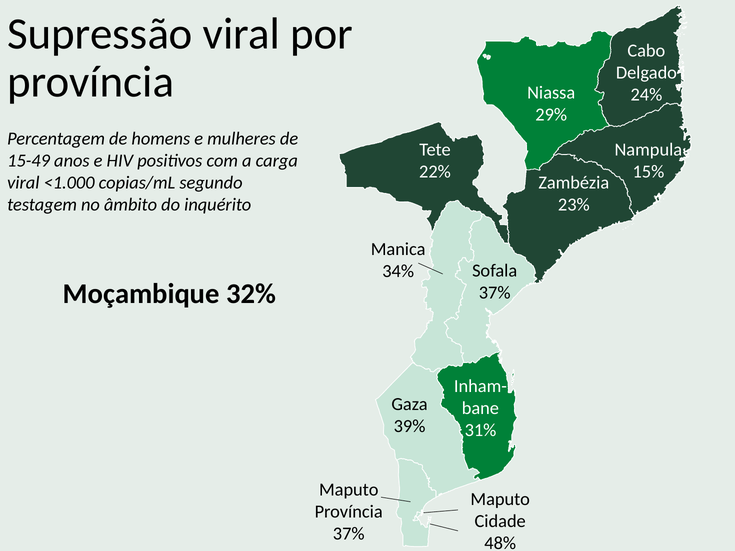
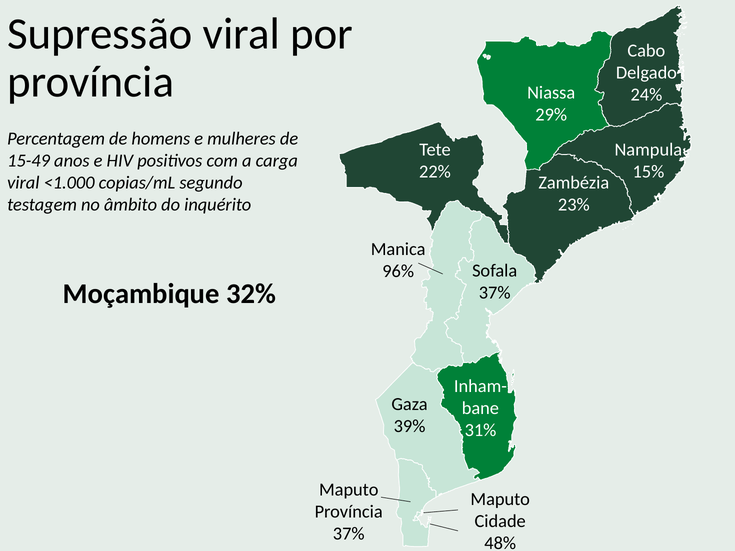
34%: 34% -> 96%
